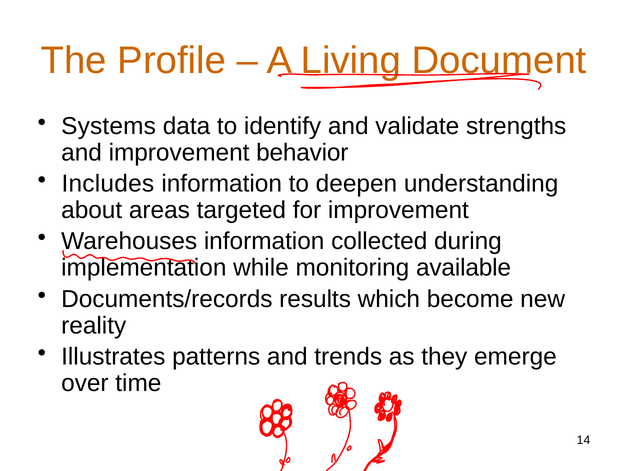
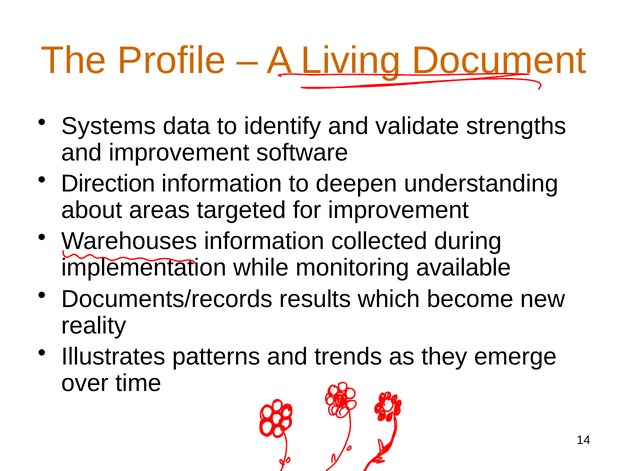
behavior: behavior -> software
Includes: Includes -> Direction
